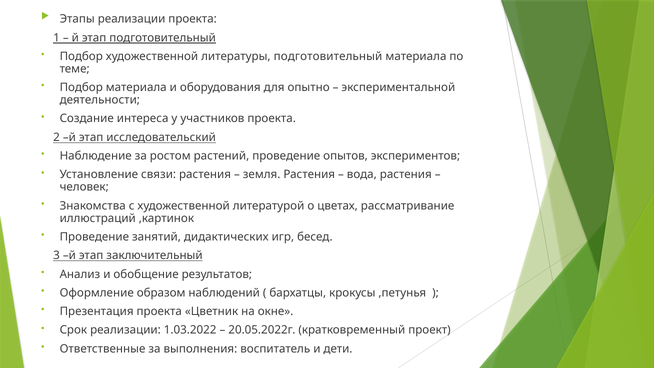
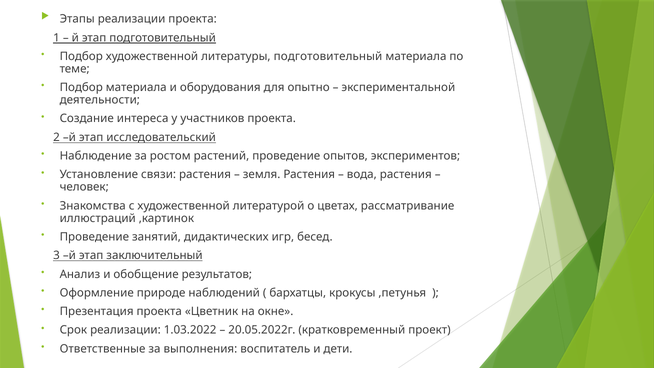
образом: образом -> природе
